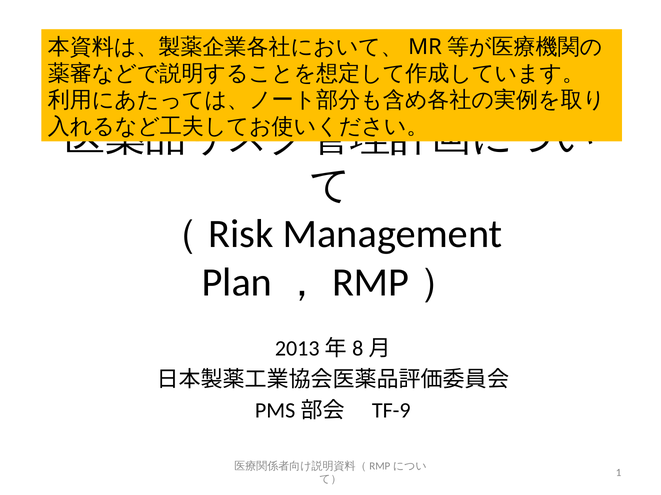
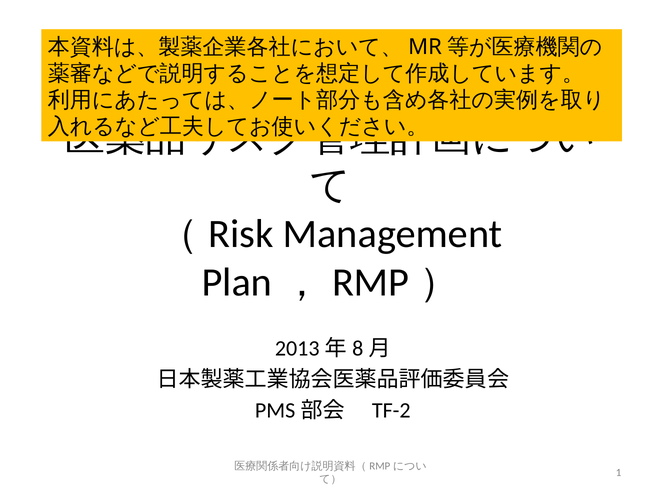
TF-9: TF-9 -> TF-2
